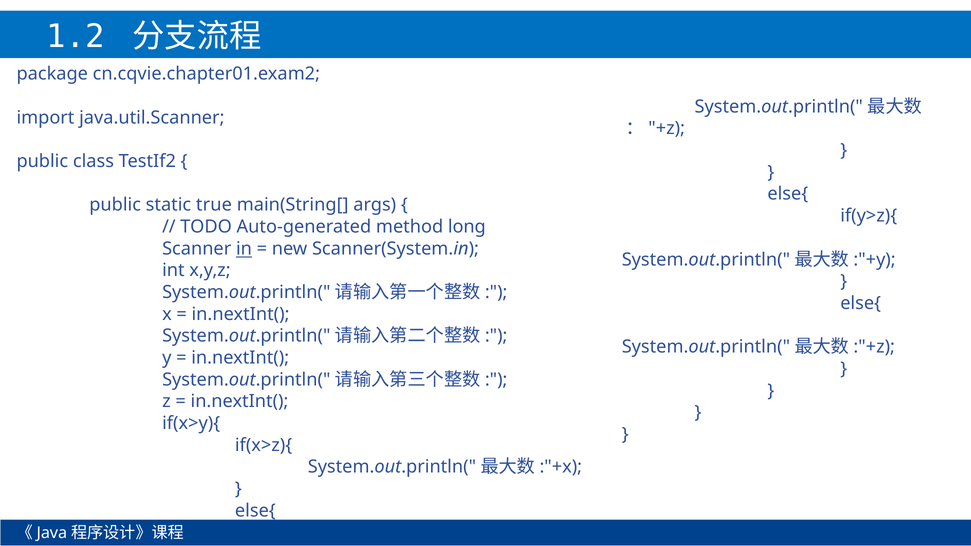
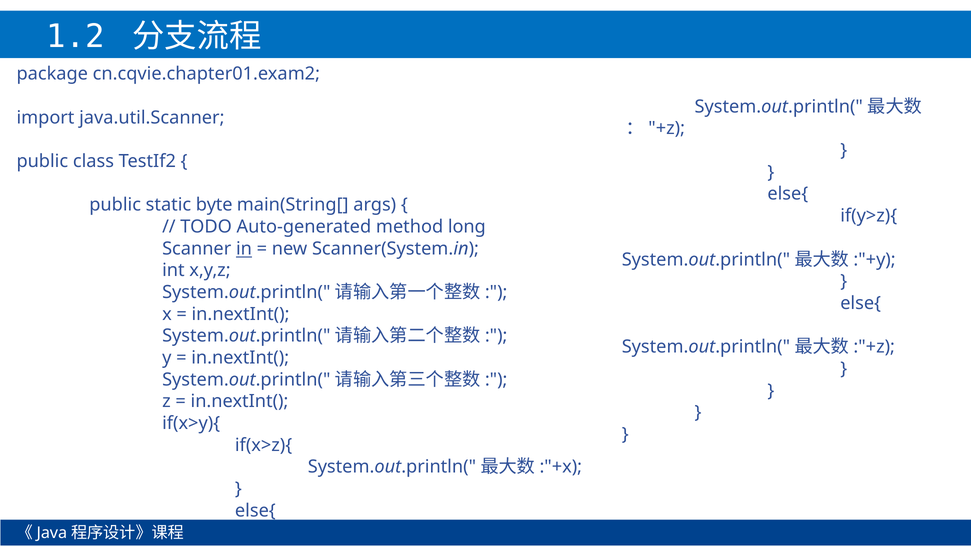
true: true -> byte
